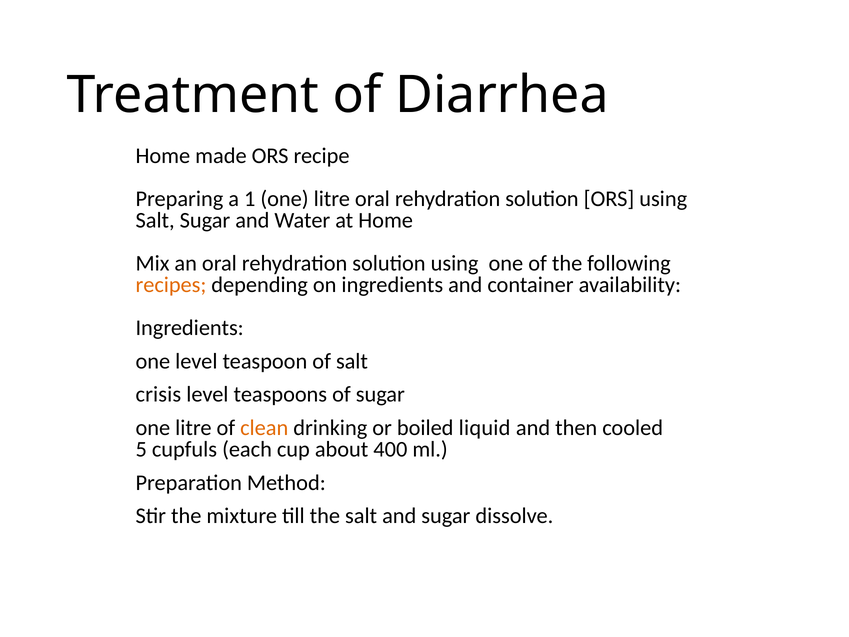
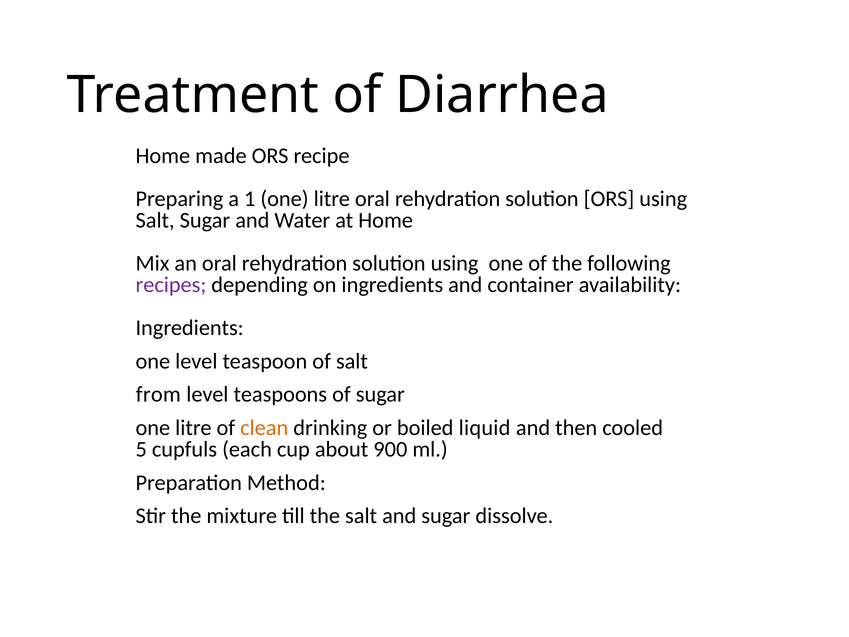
recipes colour: orange -> purple
crisis: crisis -> from
400: 400 -> 900
